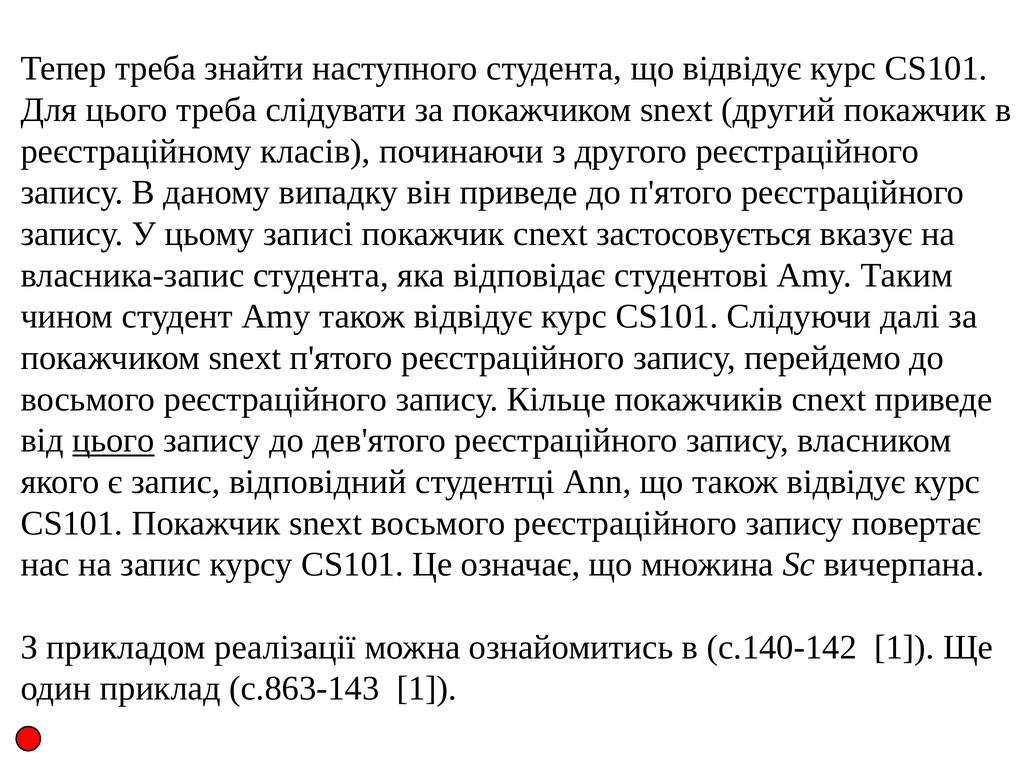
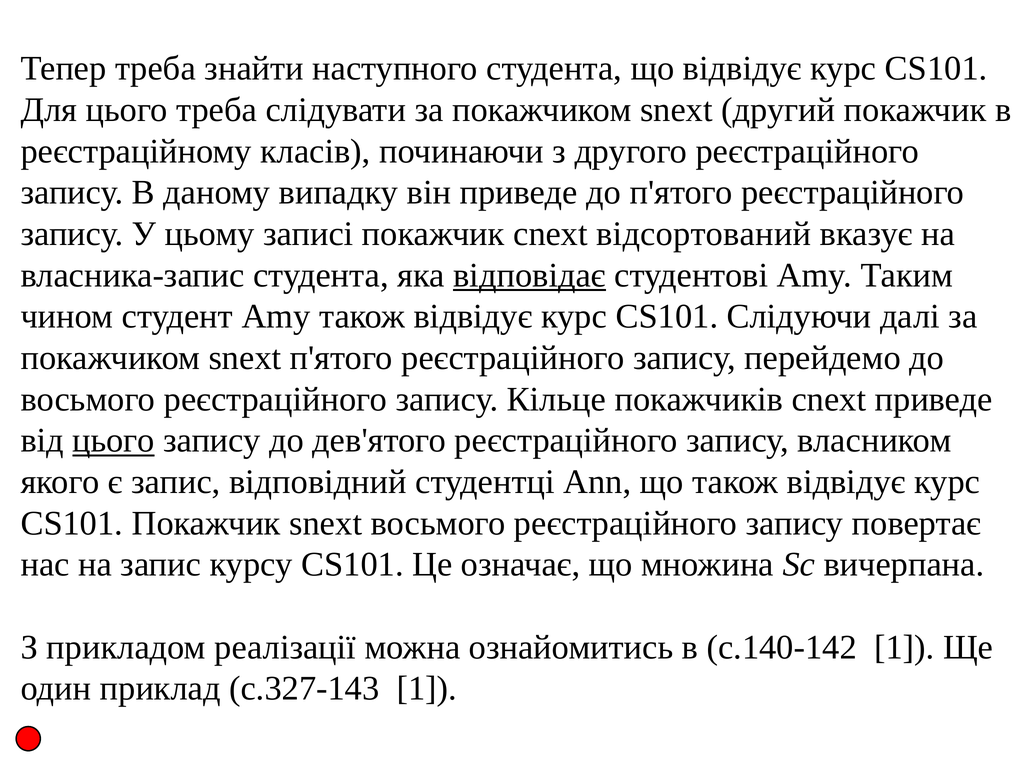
застосовується: застосовується -> відсортований
відповідає underline: none -> present
с.863-143: с.863-143 -> с.327-143
